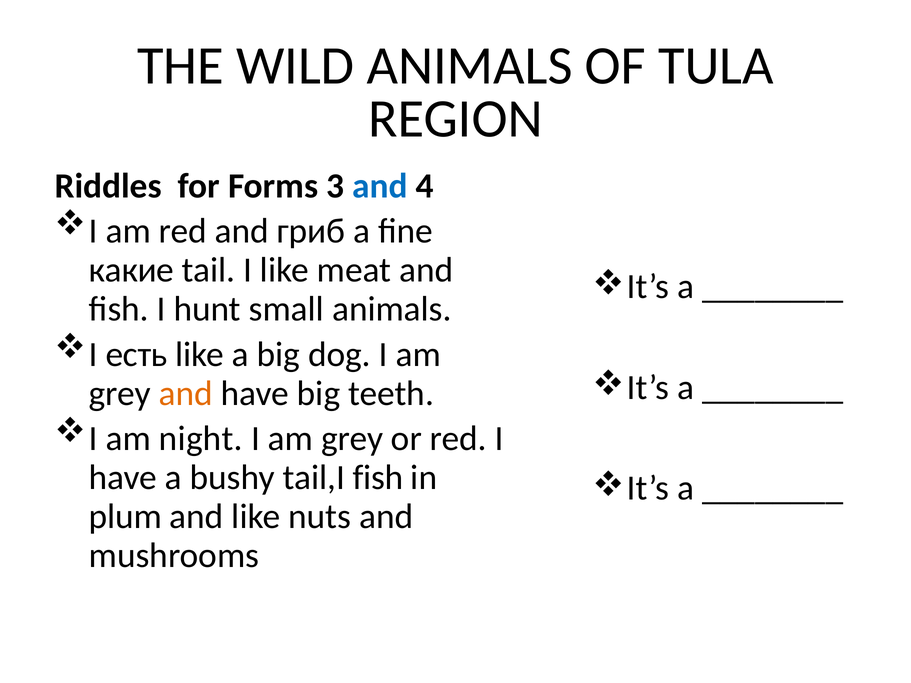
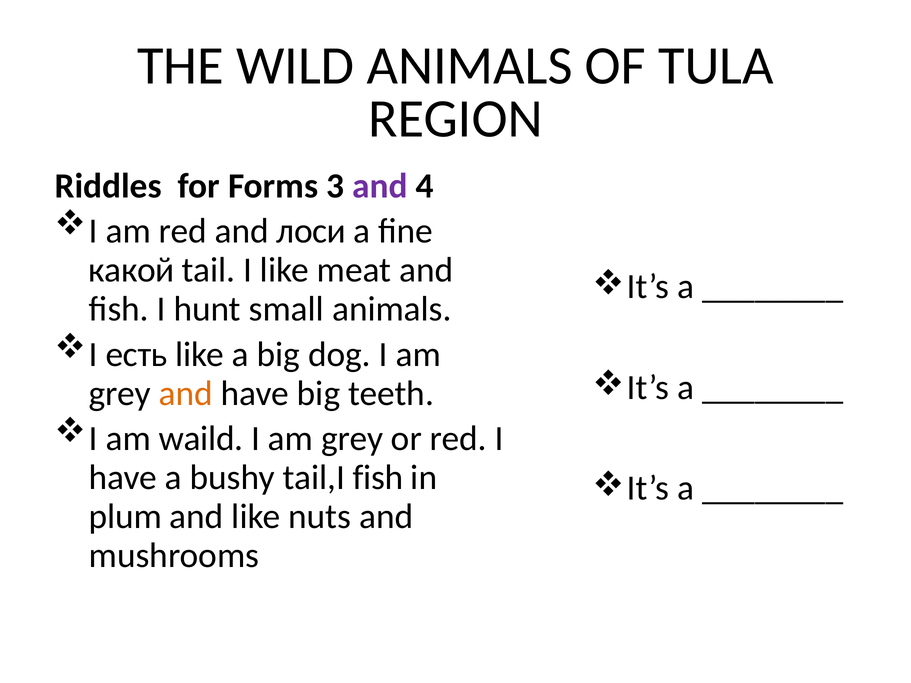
and at (380, 186) colour: blue -> purple
гриб: гриб -> лоси
какие: какие -> какой
night: night -> waild
